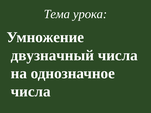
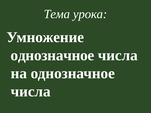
двузначный at (52, 55): двузначный -> однозначное
